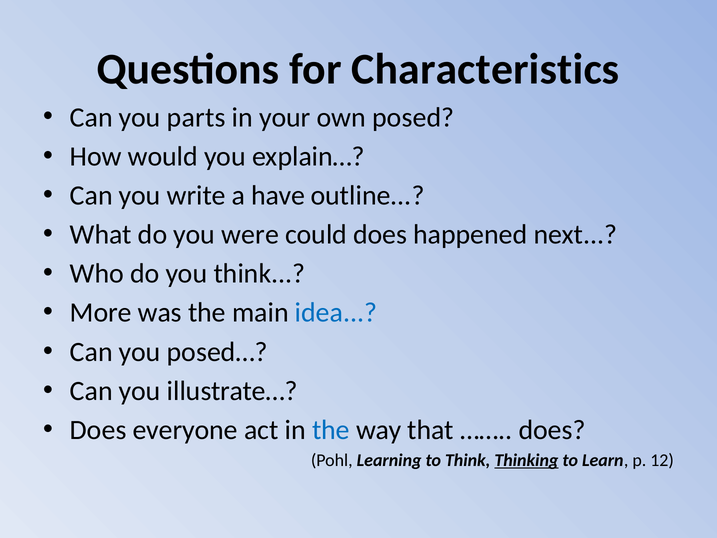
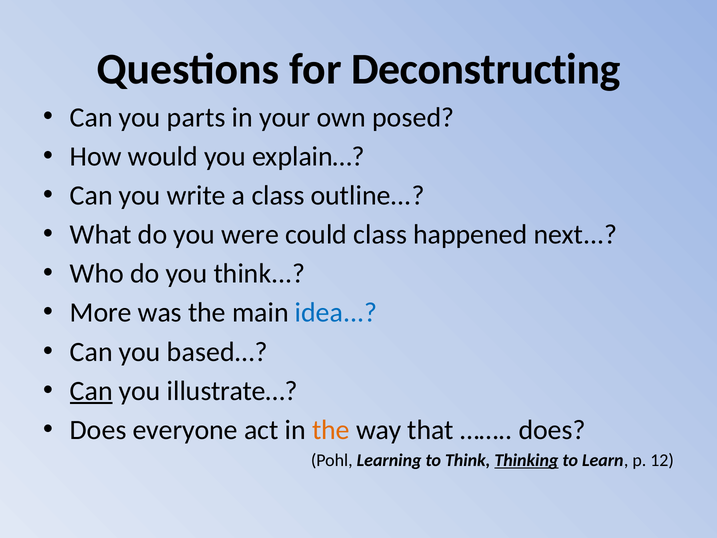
Characteristics: Characteristics -> Deconstructing
a have: have -> class
could does: does -> class
posed…: posed… -> based…
Can at (91, 391) underline: none -> present
the at (331, 430) colour: blue -> orange
